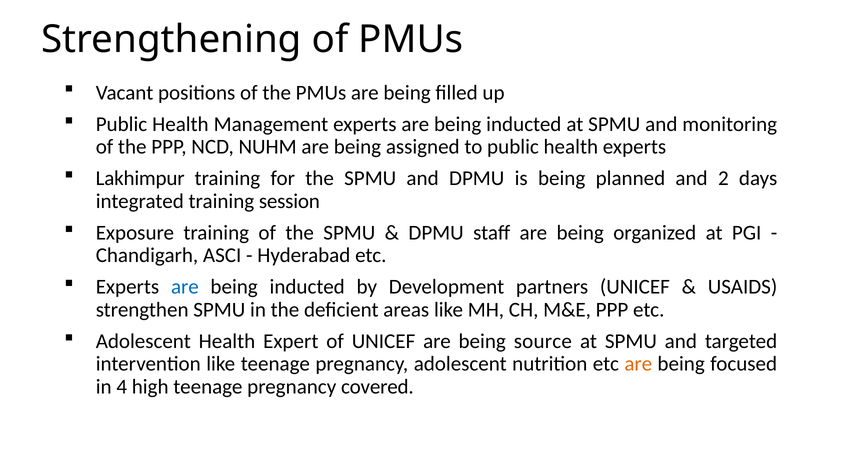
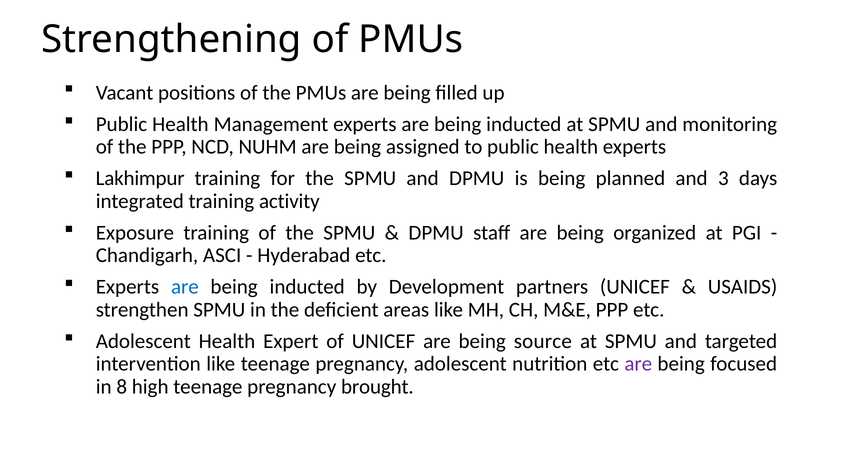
2: 2 -> 3
session: session -> activity
are at (638, 364) colour: orange -> purple
4: 4 -> 8
covered: covered -> brought
